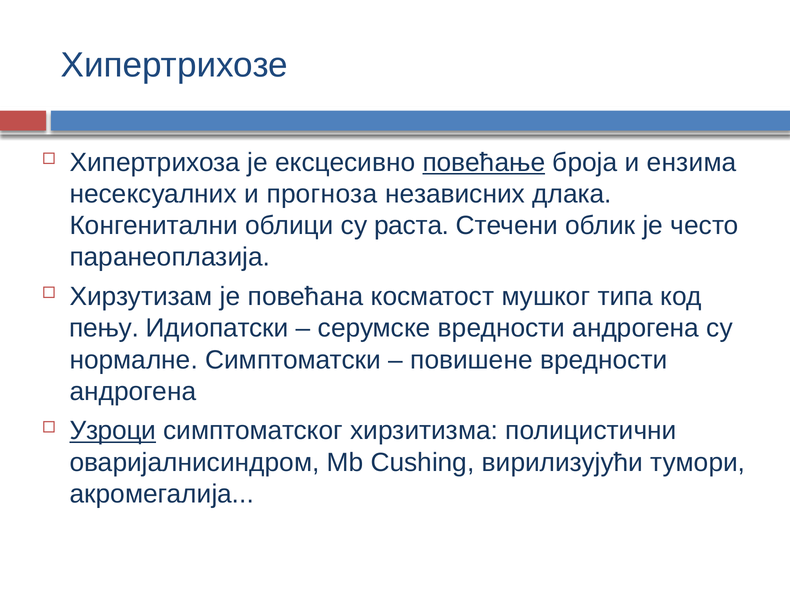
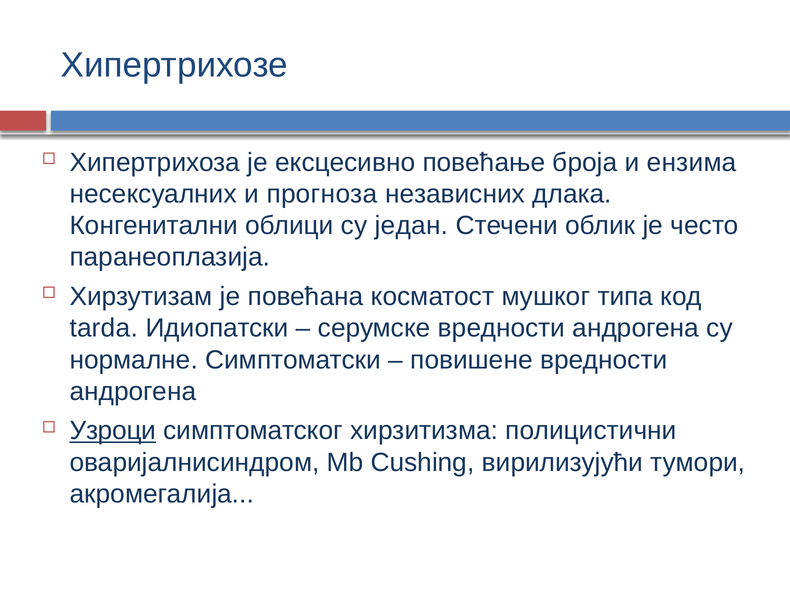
повећање underline: present -> none
раста: раста -> један
пењу: пењу -> tarda
